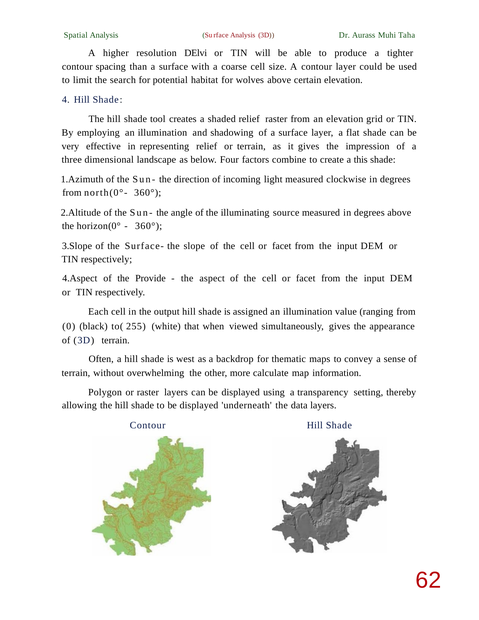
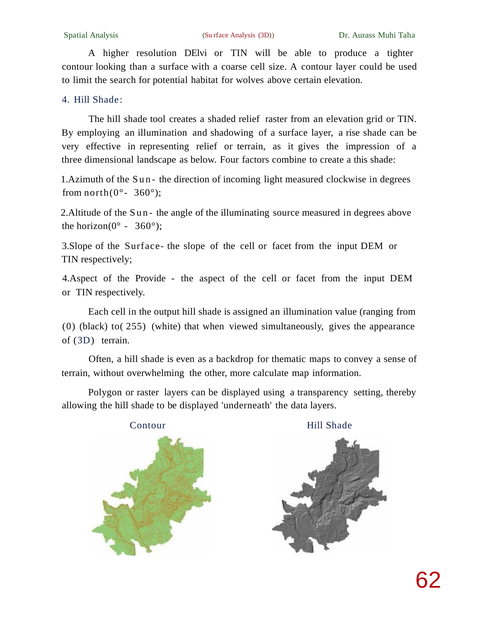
spacing: spacing -> looking
flat: flat -> rise
west: west -> even
